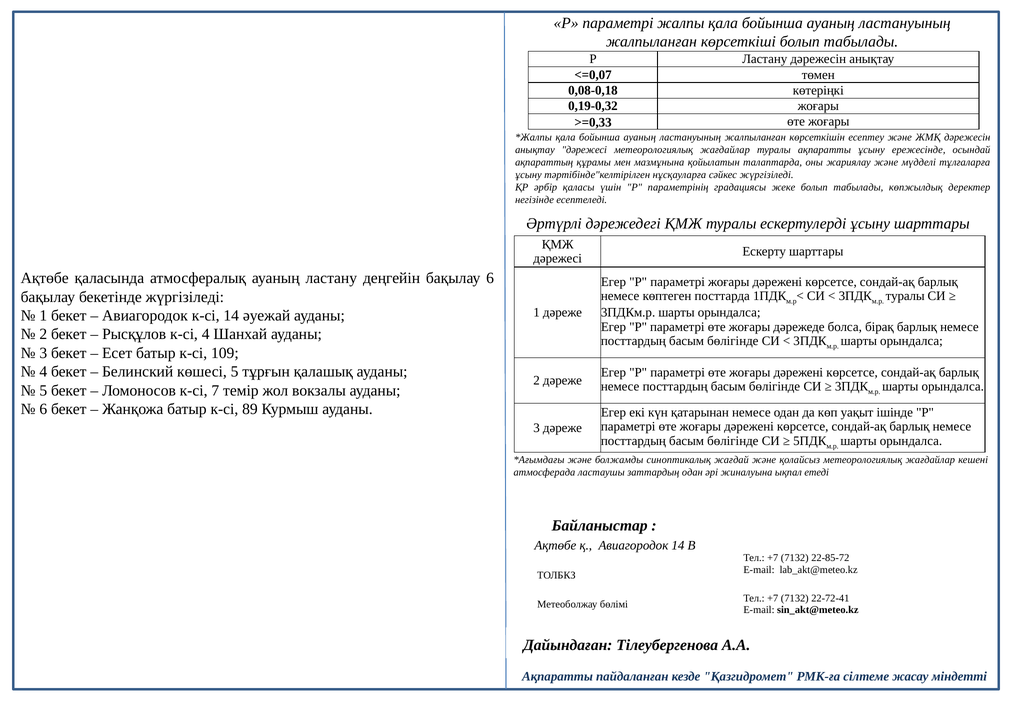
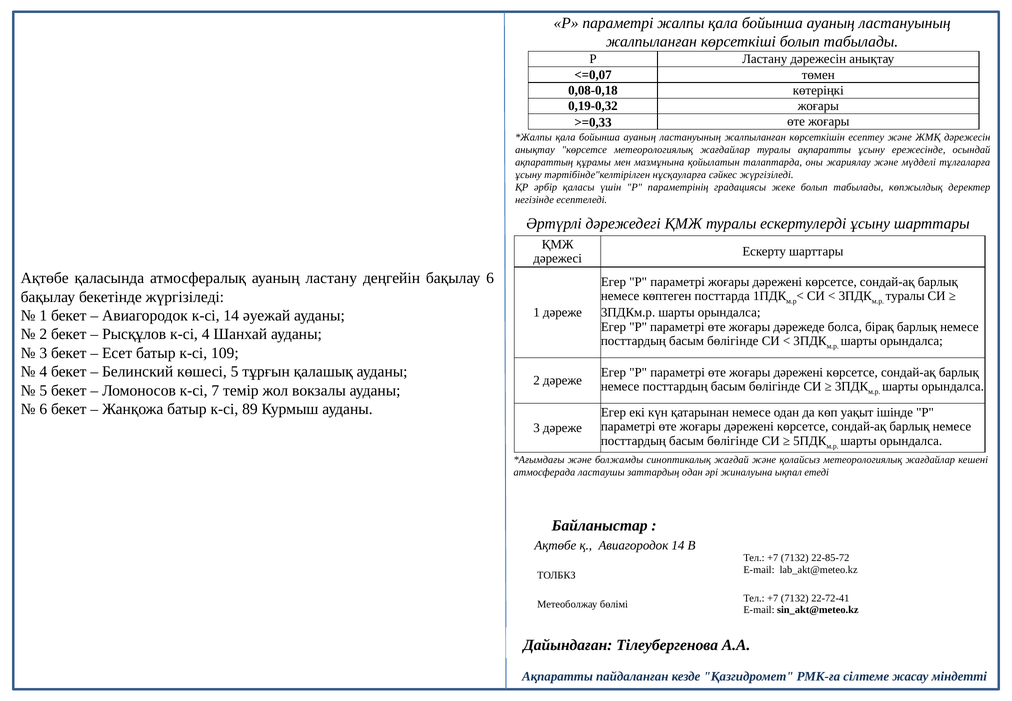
анықтау дәрежесі: дәрежесі -> көрсетсе
